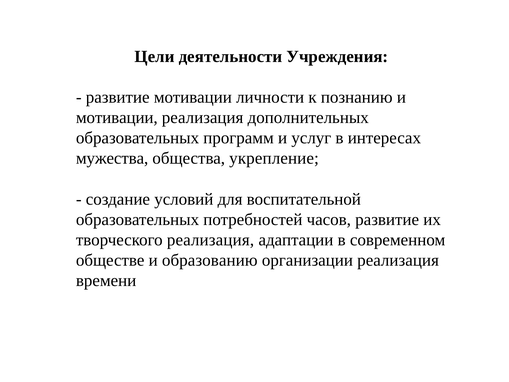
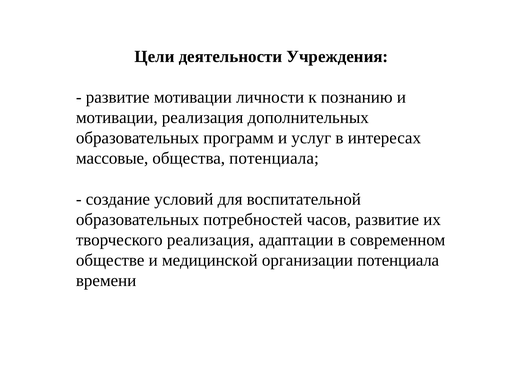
мужества: мужества -> массовые
общества укрепление: укрепление -> потенциала
образованию: образованию -> медицинской
организации реализация: реализация -> потенциала
